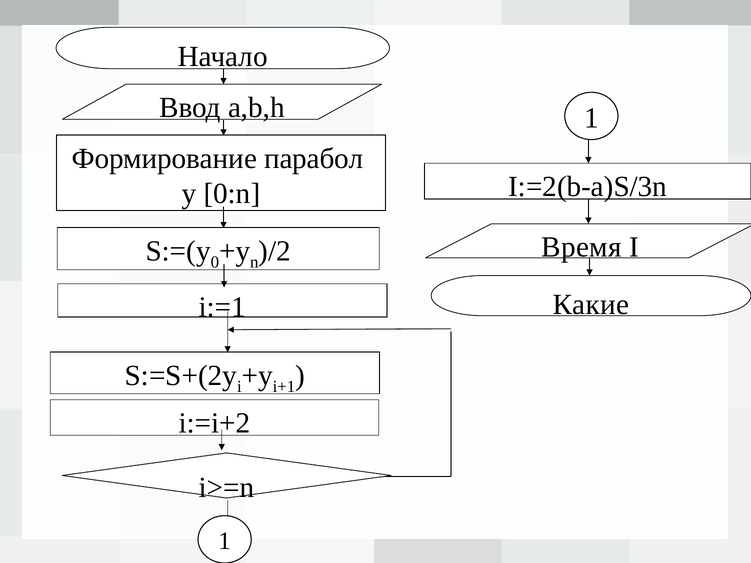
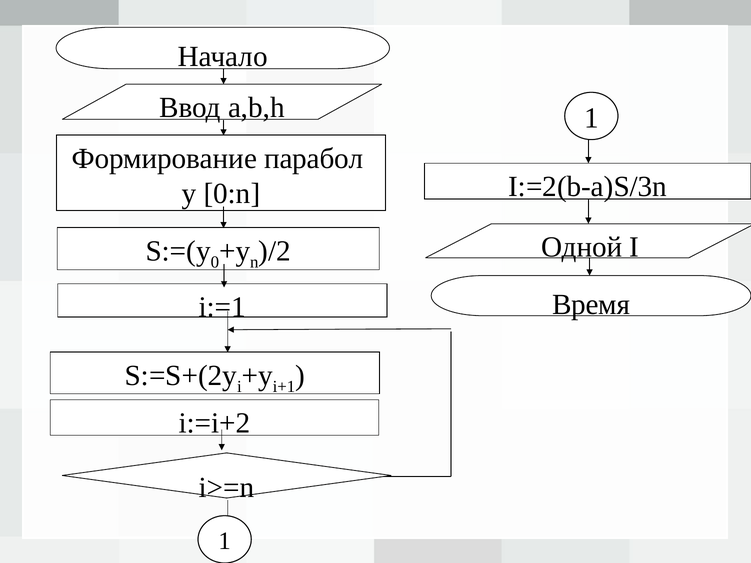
Время: Время -> Одной
Какие: Какие -> Время
